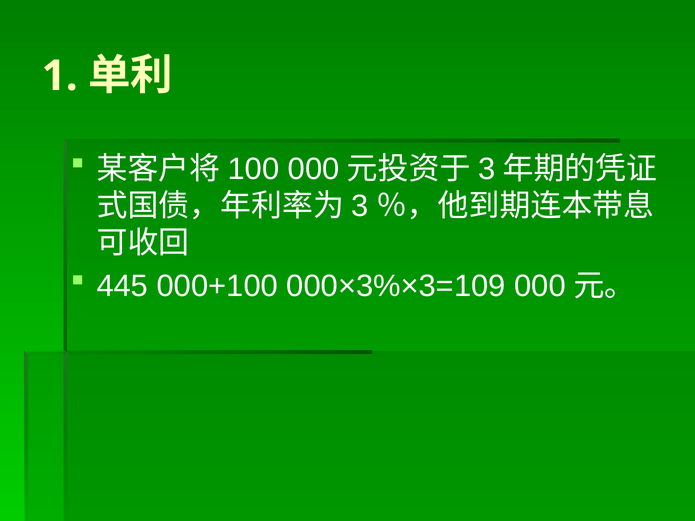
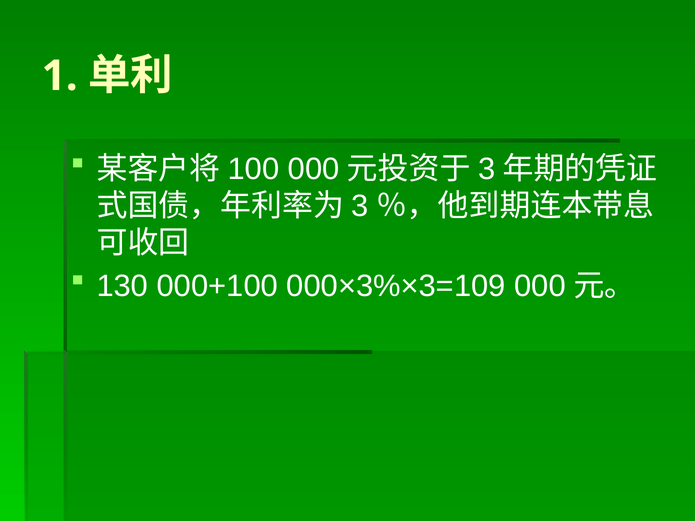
445: 445 -> 130
